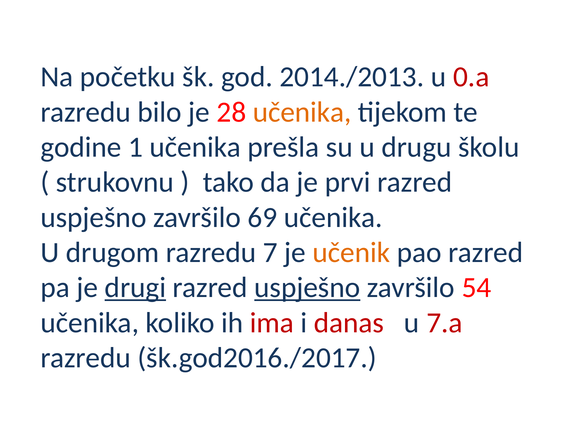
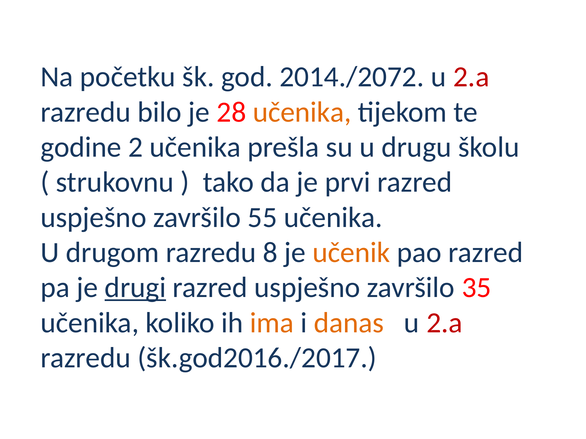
2014./2013: 2014./2013 -> 2014./2072
0.a at (471, 77): 0.a -> 2.a
1: 1 -> 2
69: 69 -> 55
7: 7 -> 8
uspješno at (307, 288) underline: present -> none
54: 54 -> 35
ima colour: red -> orange
danas colour: red -> orange
7.a at (445, 323): 7.a -> 2.a
